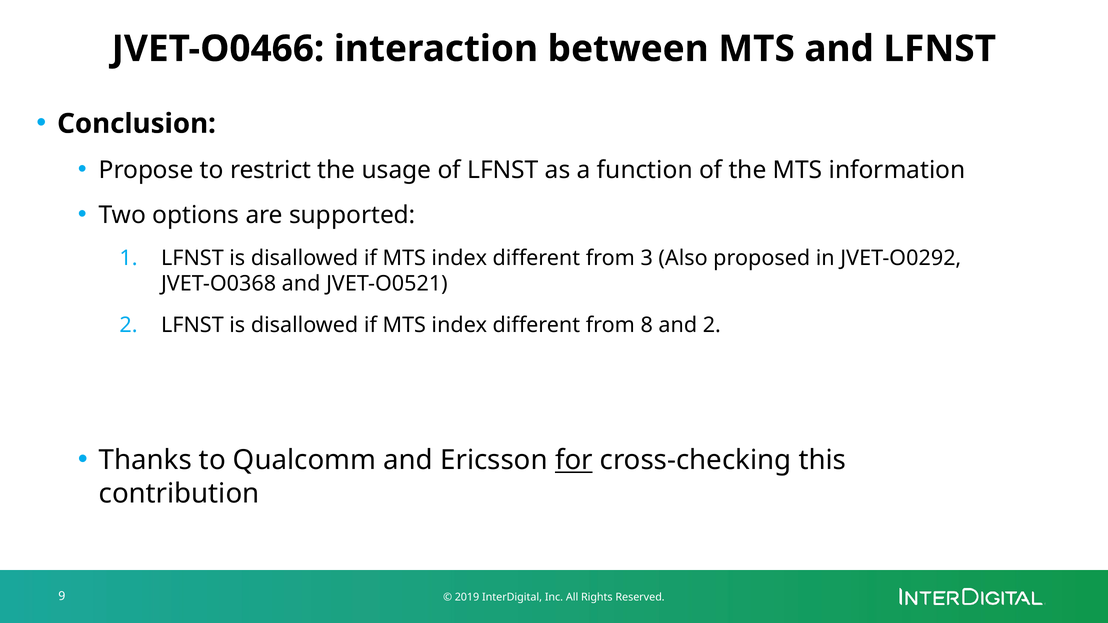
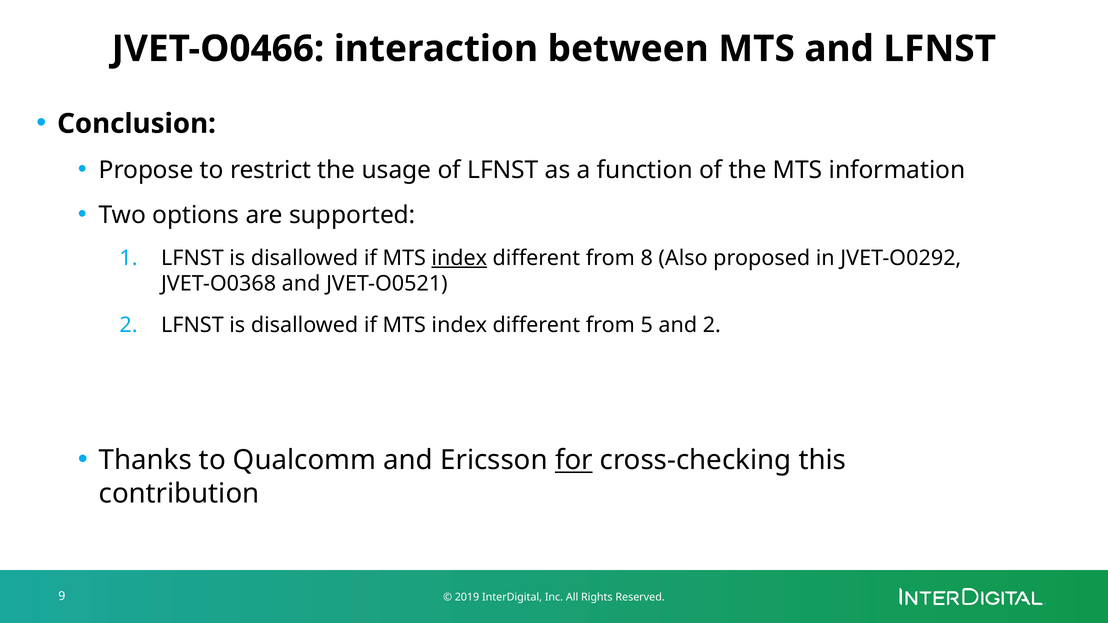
index at (459, 258) underline: none -> present
3: 3 -> 8
8: 8 -> 5
